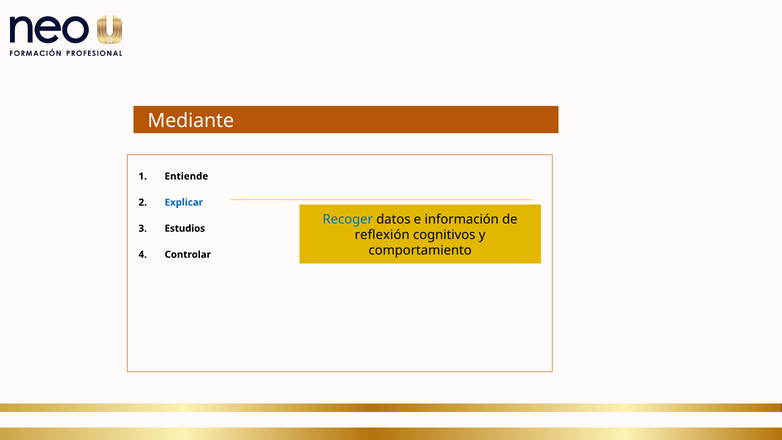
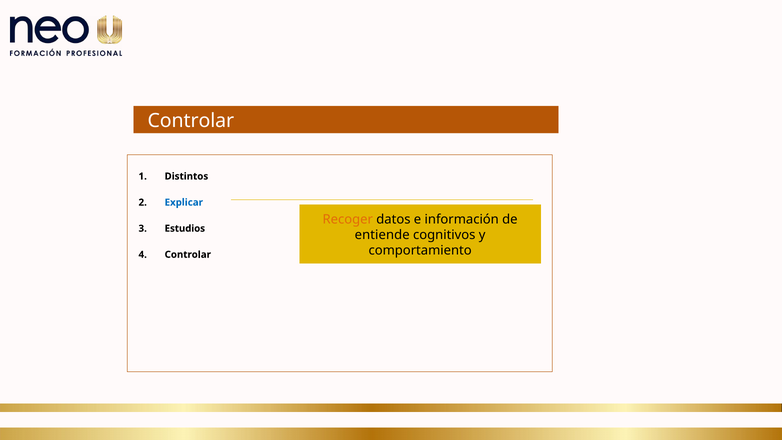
Mediante at (191, 121): Mediante -> Controlar
Entiende: Entiende -> Distintos
Recoger colour: blue -> orange
reflexión: reflexión -> entiende
